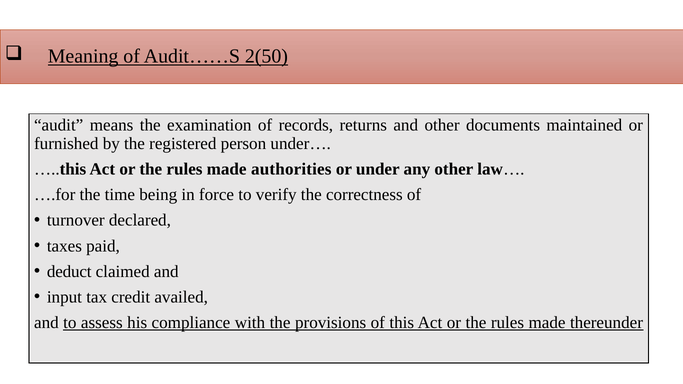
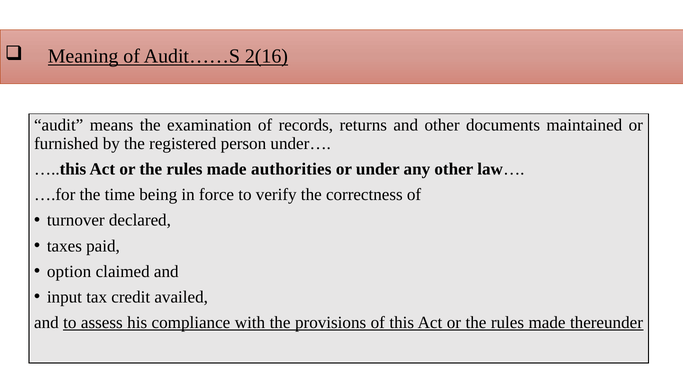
2(50: 2(50 -> 2(16
deduct: deduct -> option
